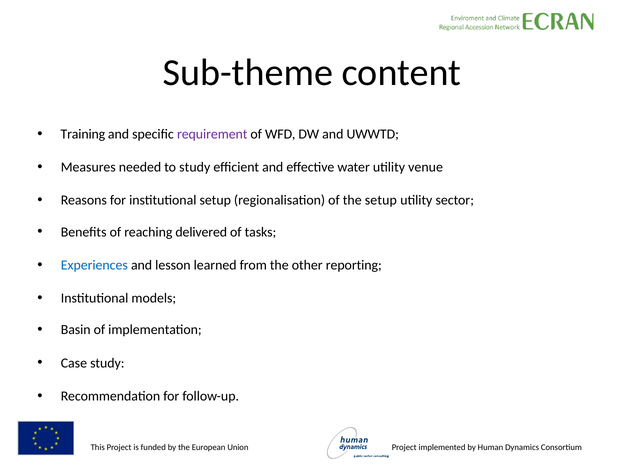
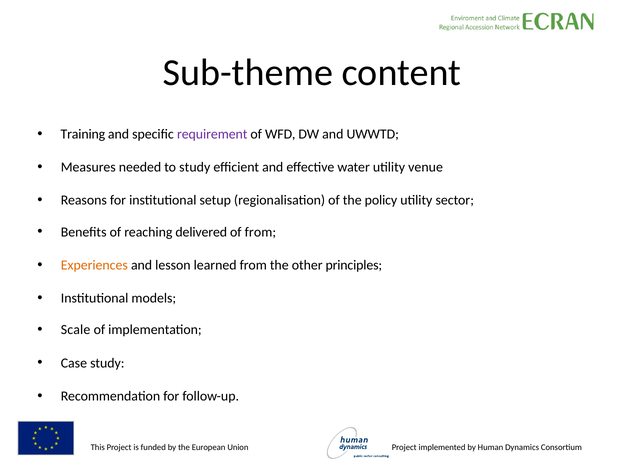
the setup: setup -> policy
of tasks: tasks -> from
Experiences colour: blue -> orange
reporting: reporting -> principles
Basin: Basin -> Scale
